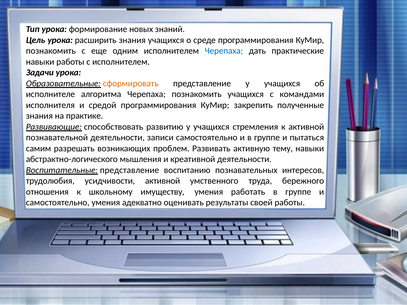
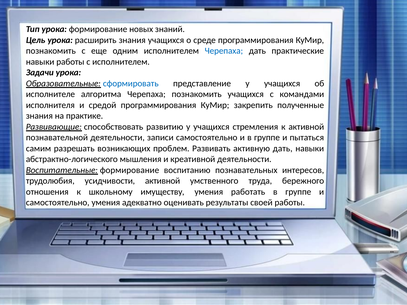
сформировать colour: orange -> blue
активную тему: тему -> дать
Воспитательные представление: представление -> формирование
